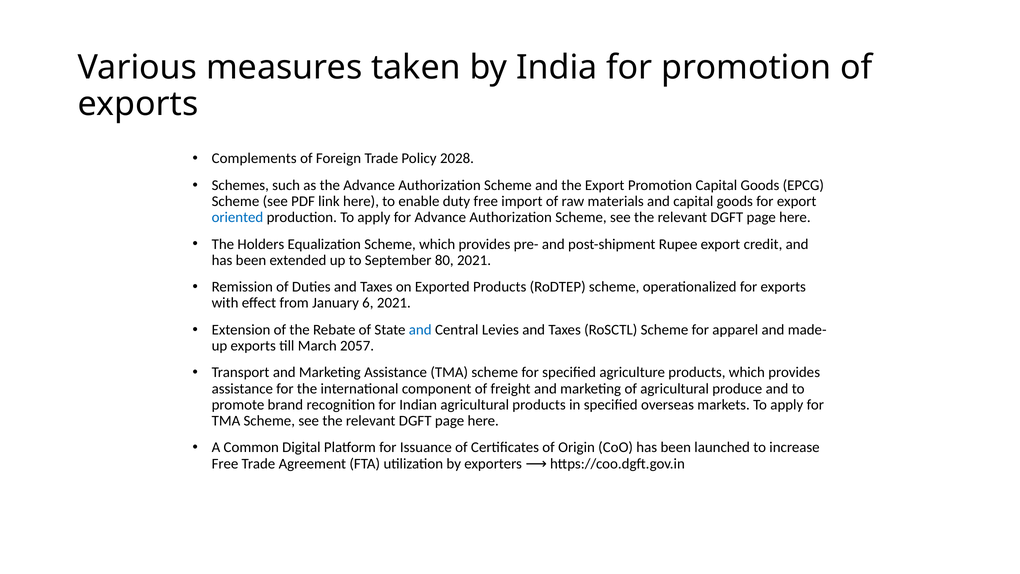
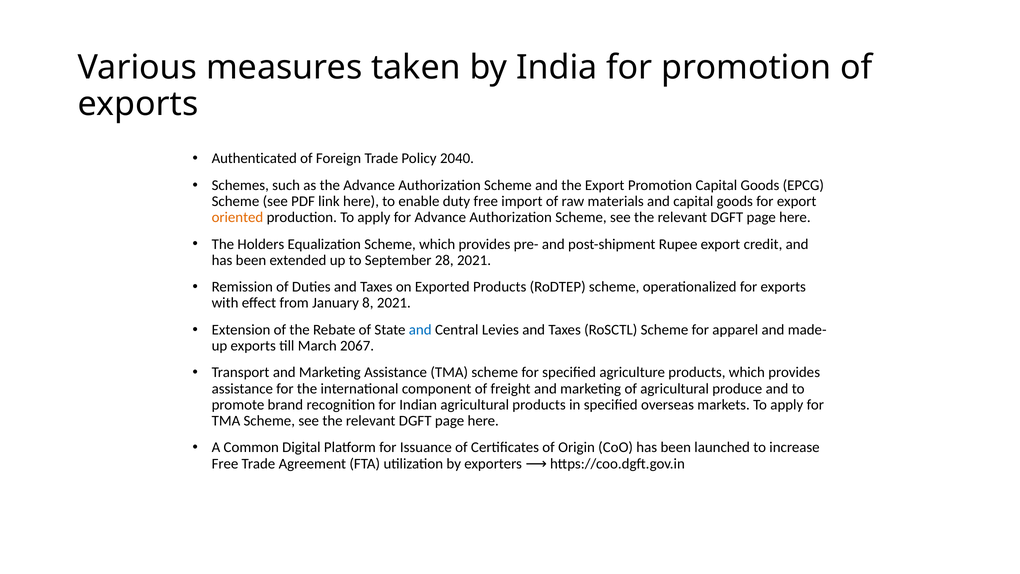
Complements: Complements -> Authenticated
2028: 2028 -> 2040
oriented colour: blue -> orange
80: 80 -> 28
6: 6 -> 8
2057: 2057 -> 2067
